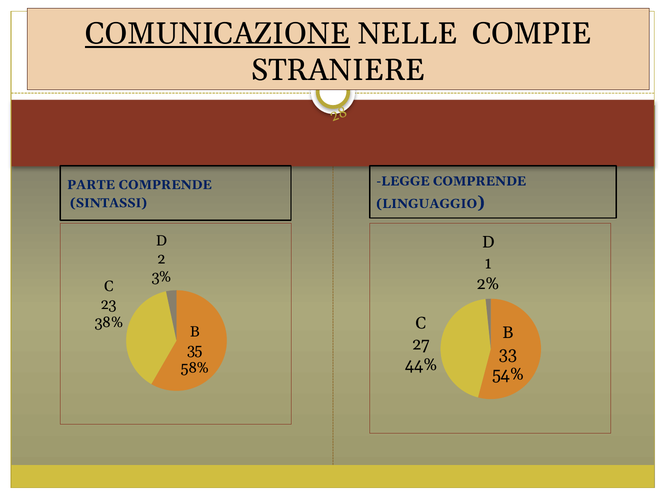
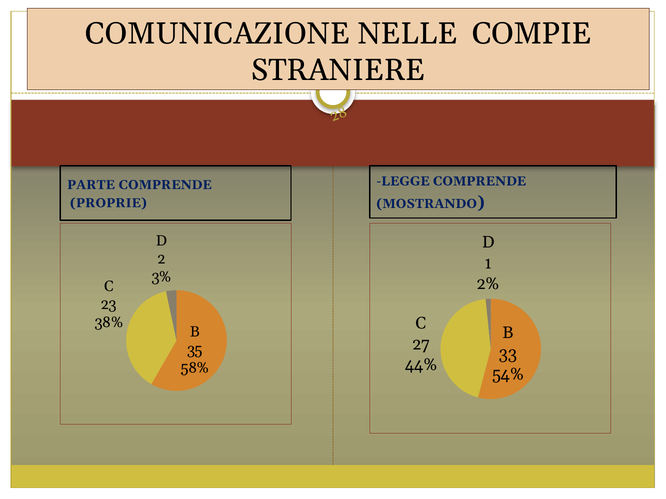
COMUNICAZIONE underline: present -> none
SINTASSI: SINTASSI -> PROPRIE
LINGUAGGIO: LINGUAGGIO -> MOSTRANDO
